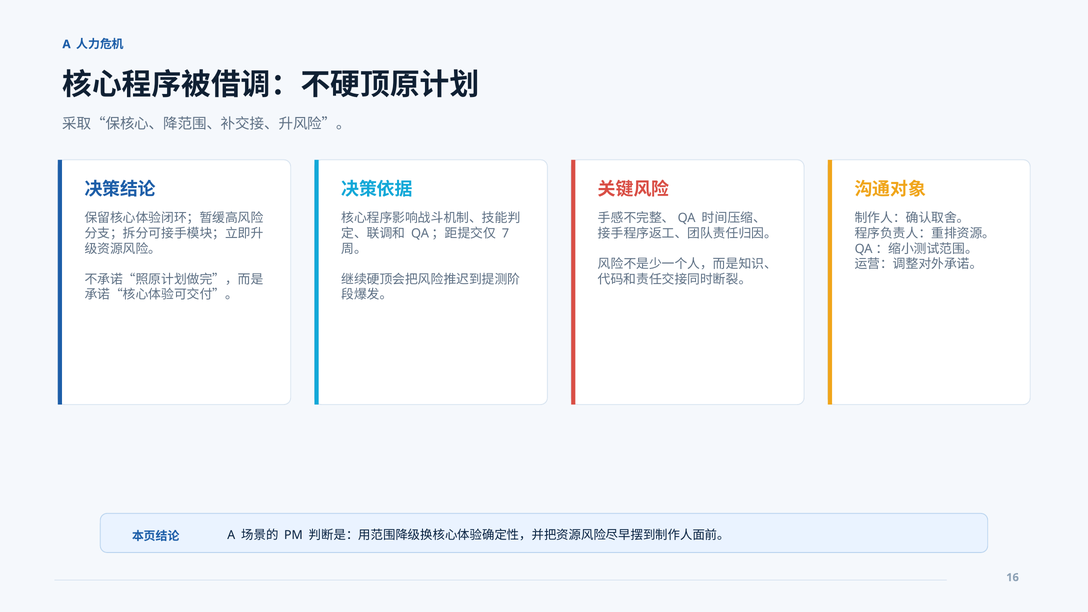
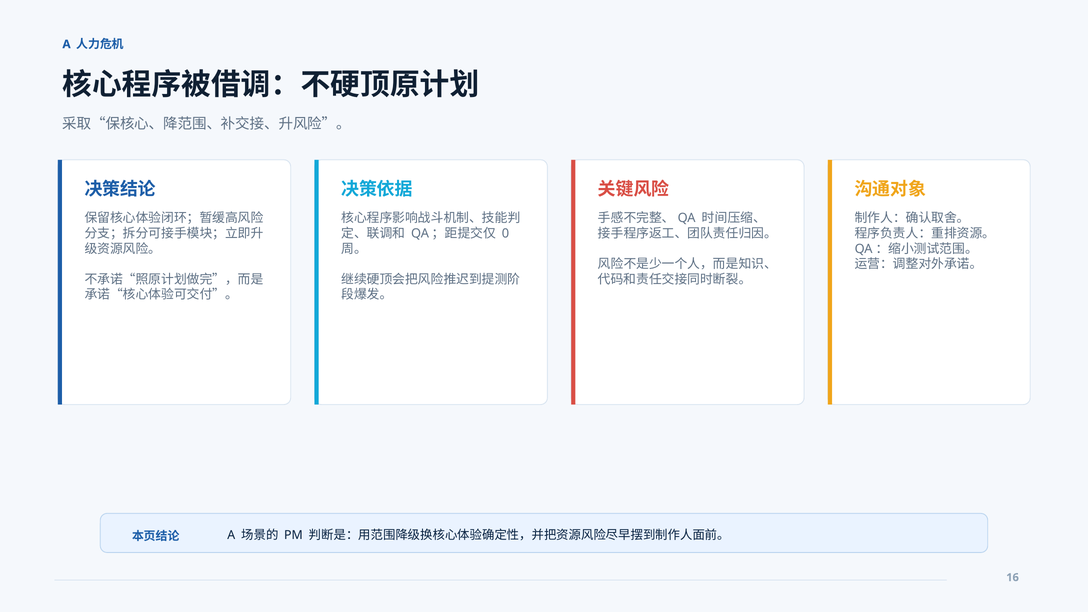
7: 7 -> 0
